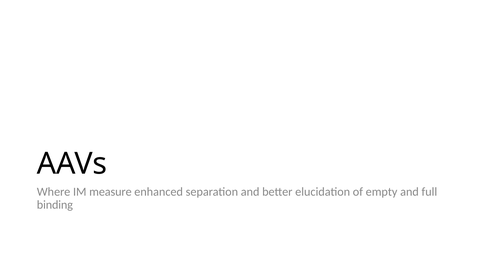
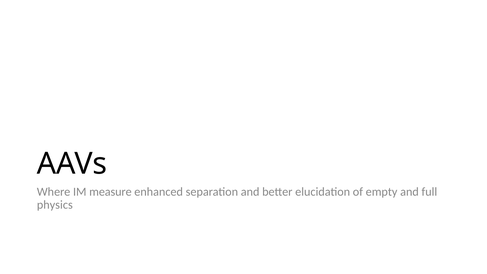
binding: binding -> physics
